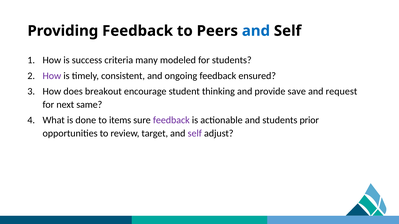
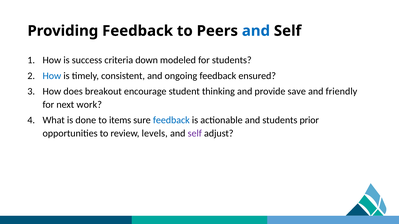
many: many -> down
How at (52, 76) colour: purple -> blue
request: request -> friendly
same: same -> work
feedback at (171, 120) colour: purple -> blue
target: target -> levels
